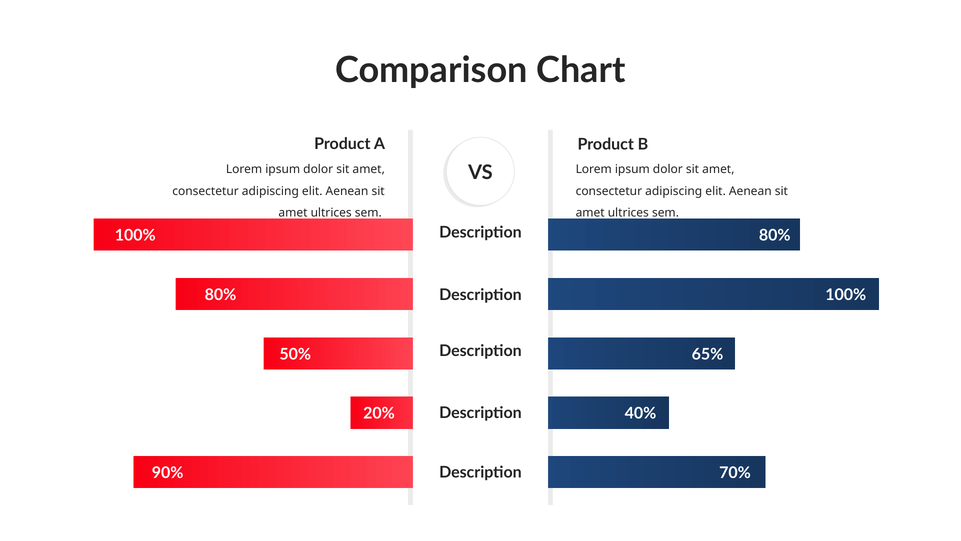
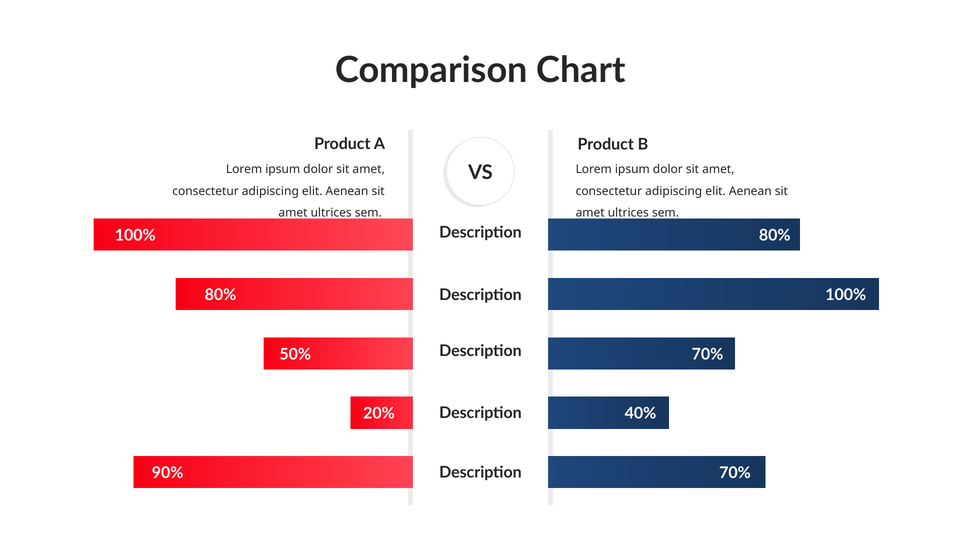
65% at (708, 354): 65% -> 70%
